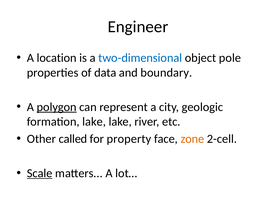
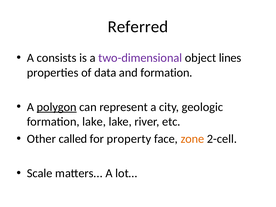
Engineer: Engineer -> Referred
location: location -> consists
two-dimensional colour: blue -> purple
pole: pole -> lines
and boundary: boundary -> formation
Scale underline: present -> none
